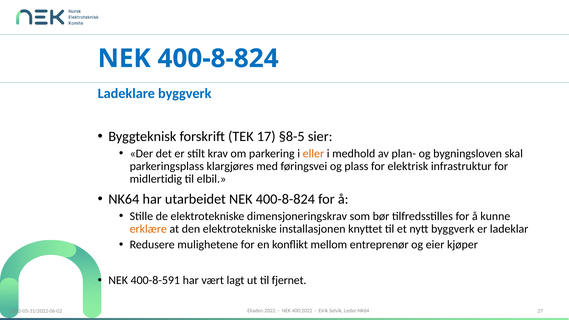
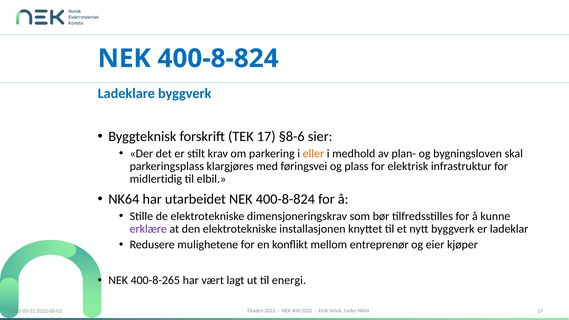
§8-5: §8-5 -> §8-6
erklære colour: orange -> purple
400-8-591: 400-8-591 -> 400-8-265
fjernet: fjernet -> energi
